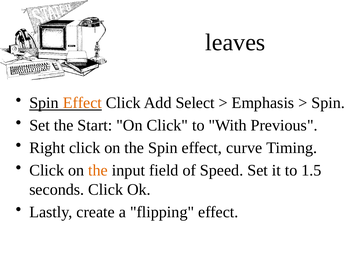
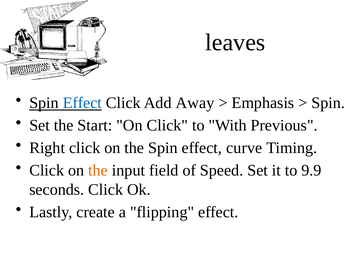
Effect at (82, 103) colour: orange -> blue
Select: Select -> Away
1.5: 1.5 -> 9.9
